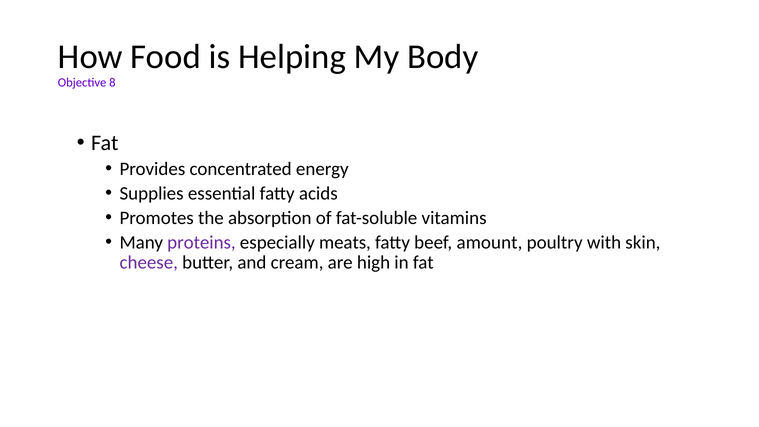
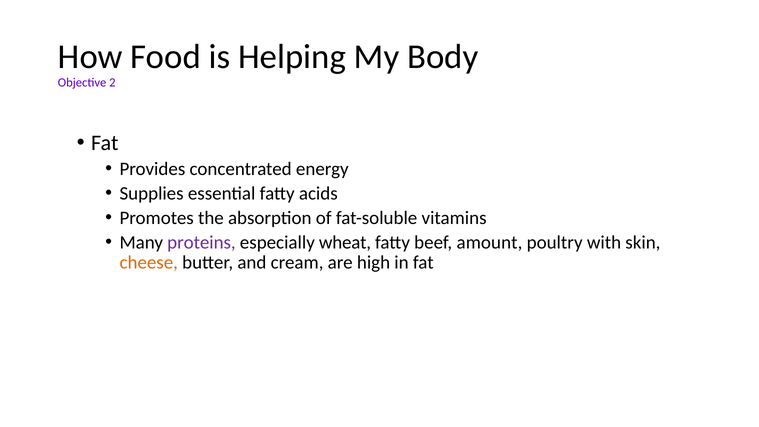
8: 8 -> 2
meats: meats -> wheat
cheese colour: purple -> orange
